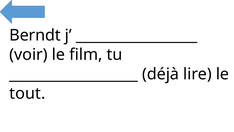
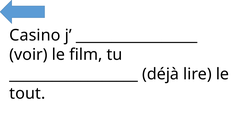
Berndt: Berndt -> Casino
